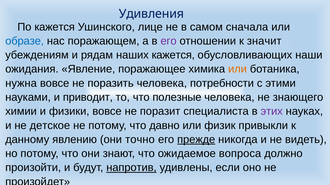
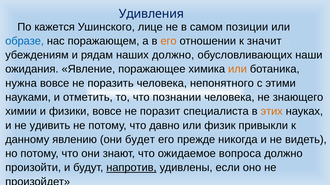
сначала: сначала -> позиции
его at (169, 41) colour: purple -> orange
наших кажется: кажется -> должно
потребности: потребности -> непонятного
приводит: приводит -> отметить
полезные: полезные -> познании
этих colour: purple -> orange
детское: детское -> удивить
точно: точно -> будет
прежде underline: present -> none
